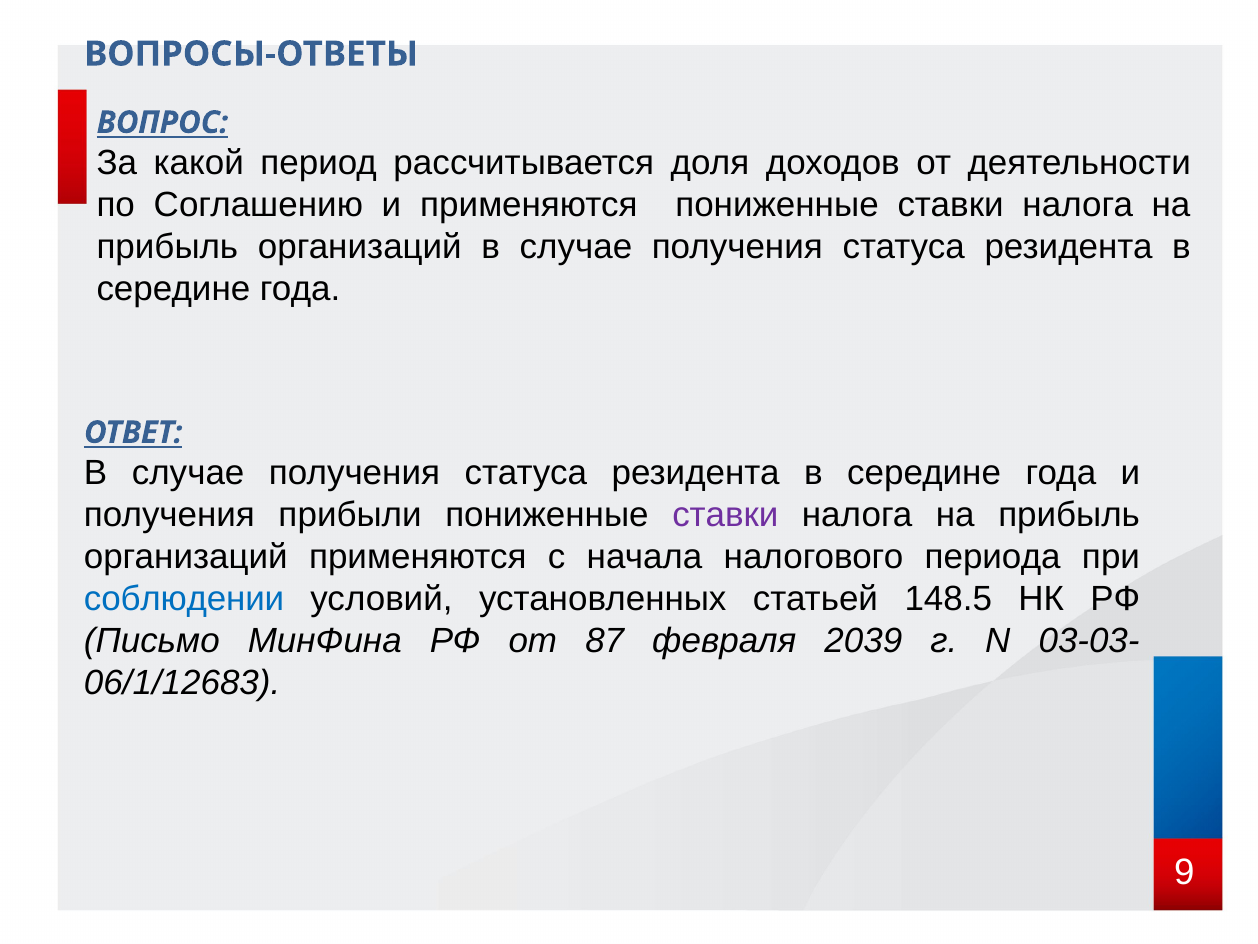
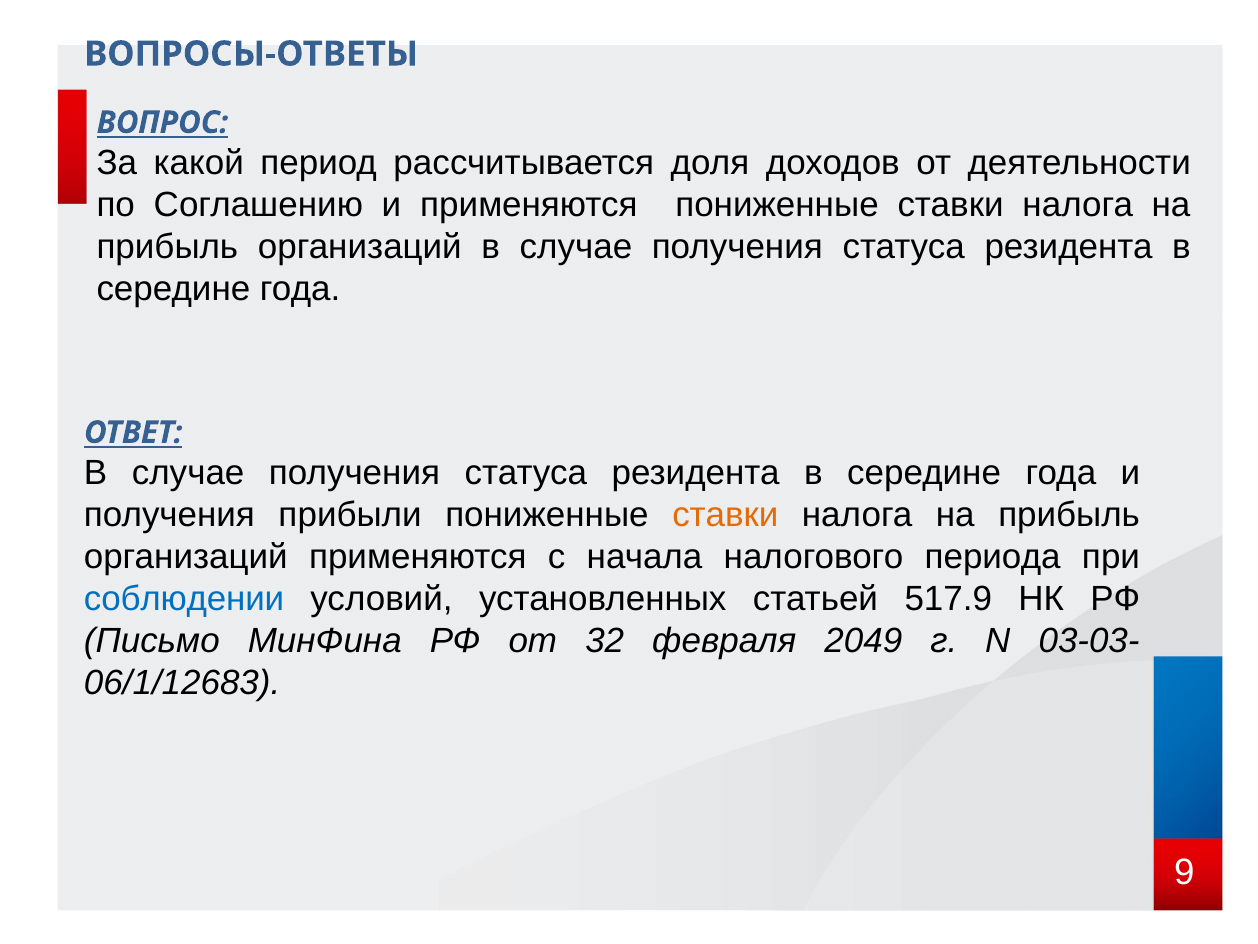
ставки at (725, 514) colour: purple -> orange
148.5: 148.5 -> 517.9
87: 87 -> 32
2039: 2039 -> 2049
